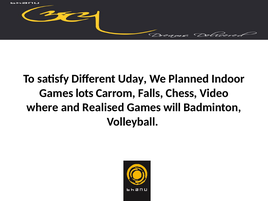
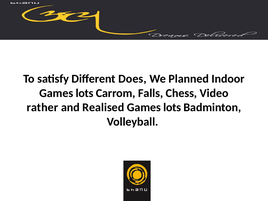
Uday: Uday -> Does
where: where -> rather
will at (172, 107): will -> lots
